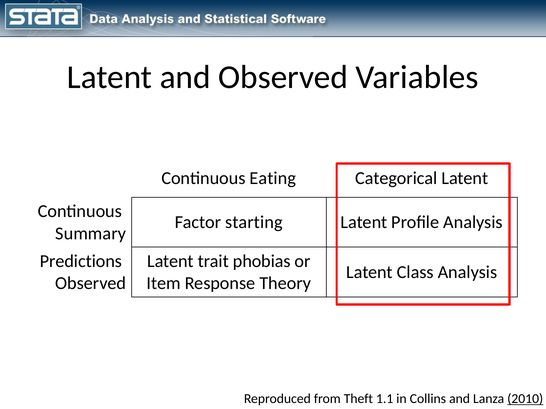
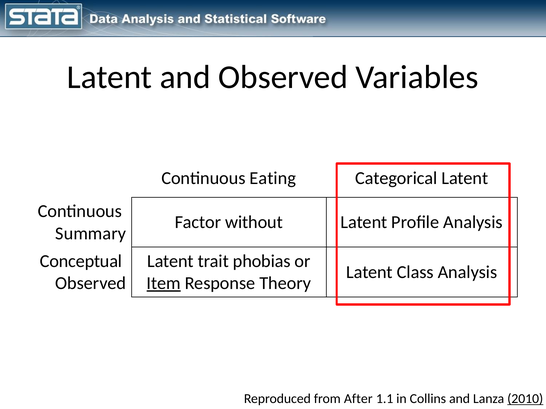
starting: starting -> without
Predictions: Predictions -> Conceptual
Item underline: none -> present
Theft: Theft -> After
